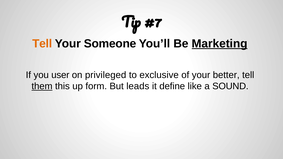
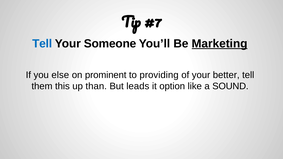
Tell at (42, 44) colour: orange -> blue
user: user -> else
privileged: privileged -> prominent
exclusive: exclusive -> providing
them underline: present -> none
form: form -> than
define: define -> option
